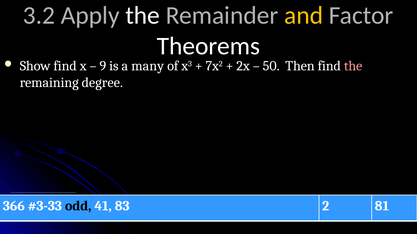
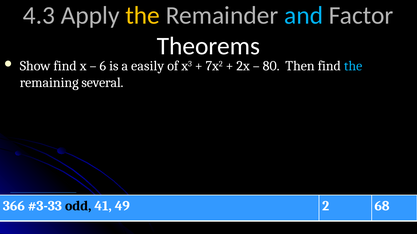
3.2: 3.2 -> 4.3
the at (143, 15) colour: white -> yellow
and colour: yellow -> light blue
9: 9 -> 6
many: many -> easily
50: 50 -> 80
the at (353, 66) colour: pink -> light blue
degree: degree -> several
83: 83 -> 49
81: 81 -> 68
